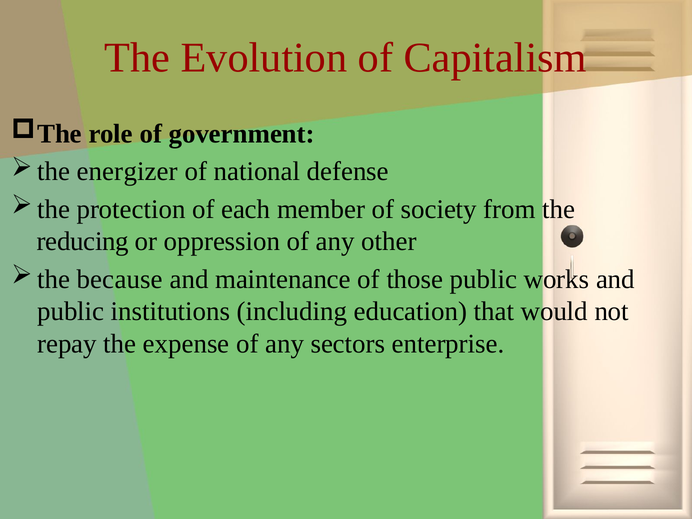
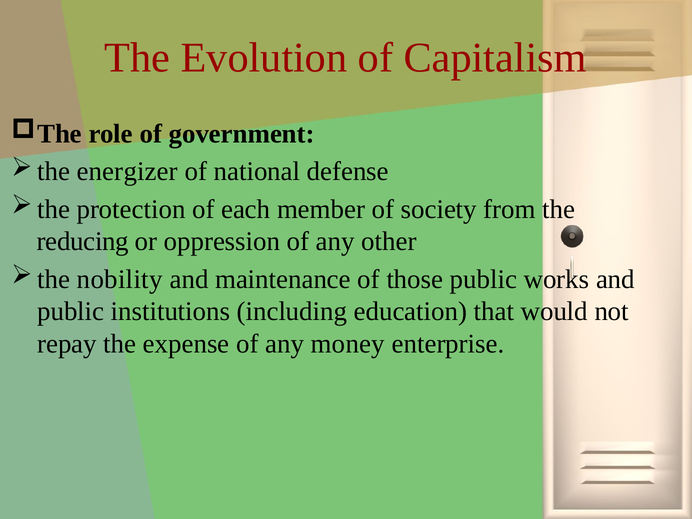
because: because -> nobility
sectors: sectors -> money
